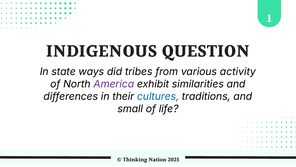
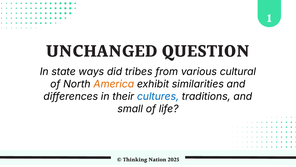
INDIGENOUS: INDIGENOUS -> UNCHANGED
activity: activity -> cultural
America colour: purple -> orange
